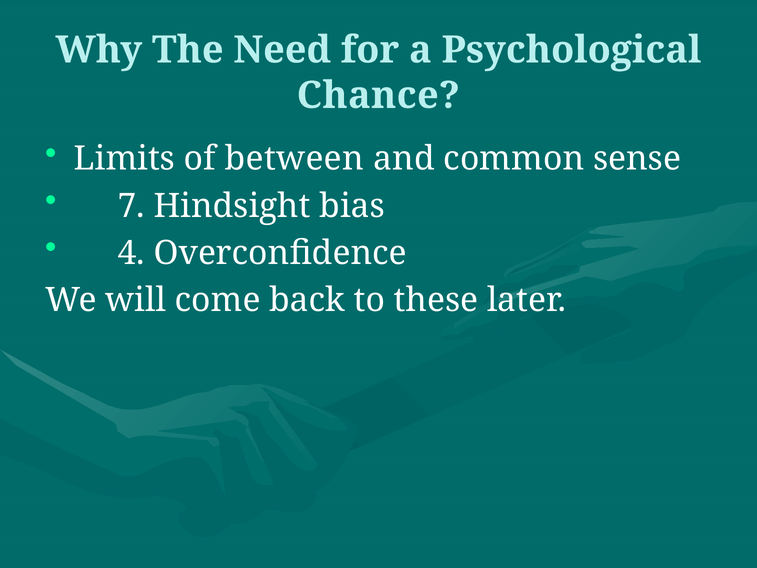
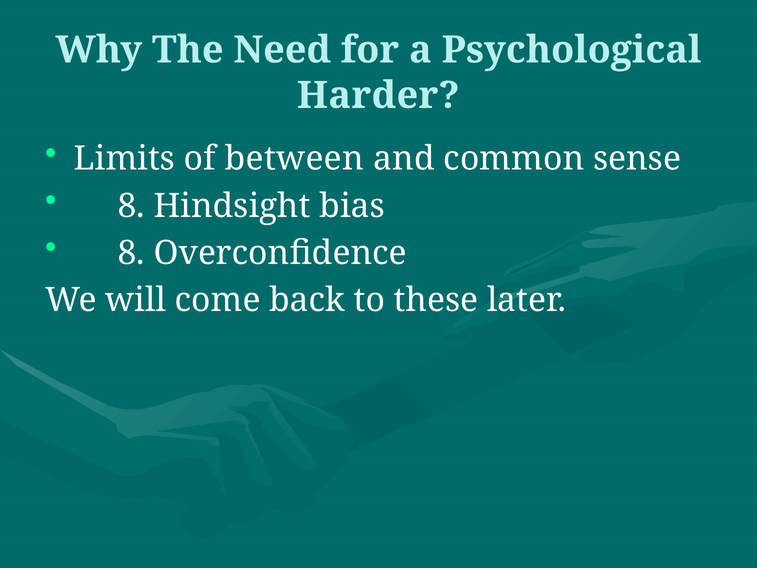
Chance: Chance -> Harder
7 at (131, 206): 7 -> 8
4 at (131, 253): 4 -> 8
